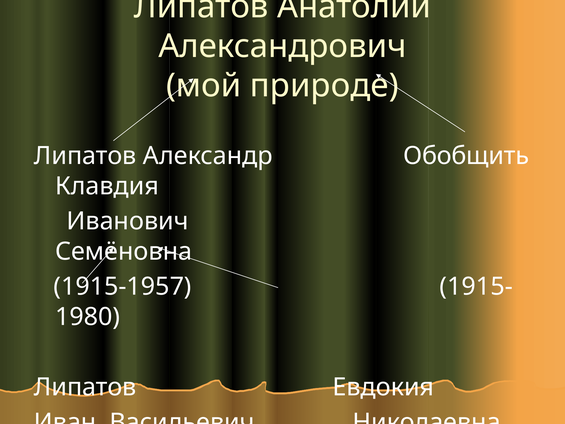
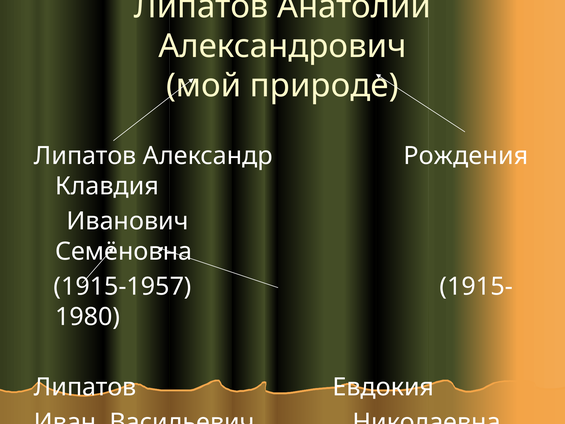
Обобщить: Обобщить -> Рождения
